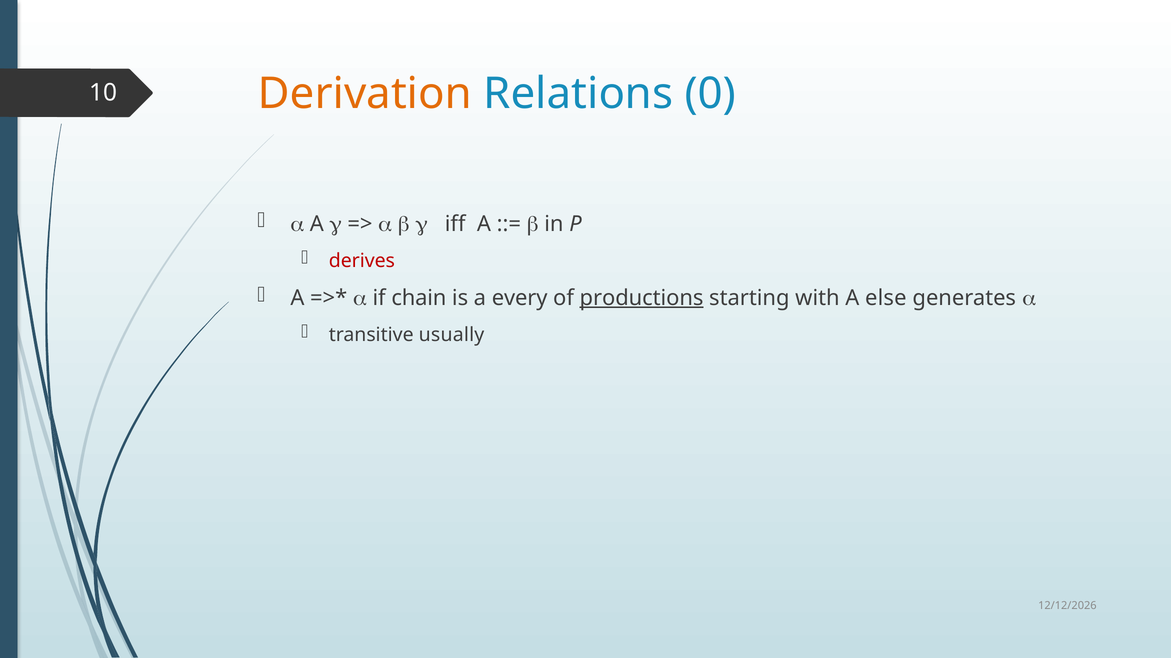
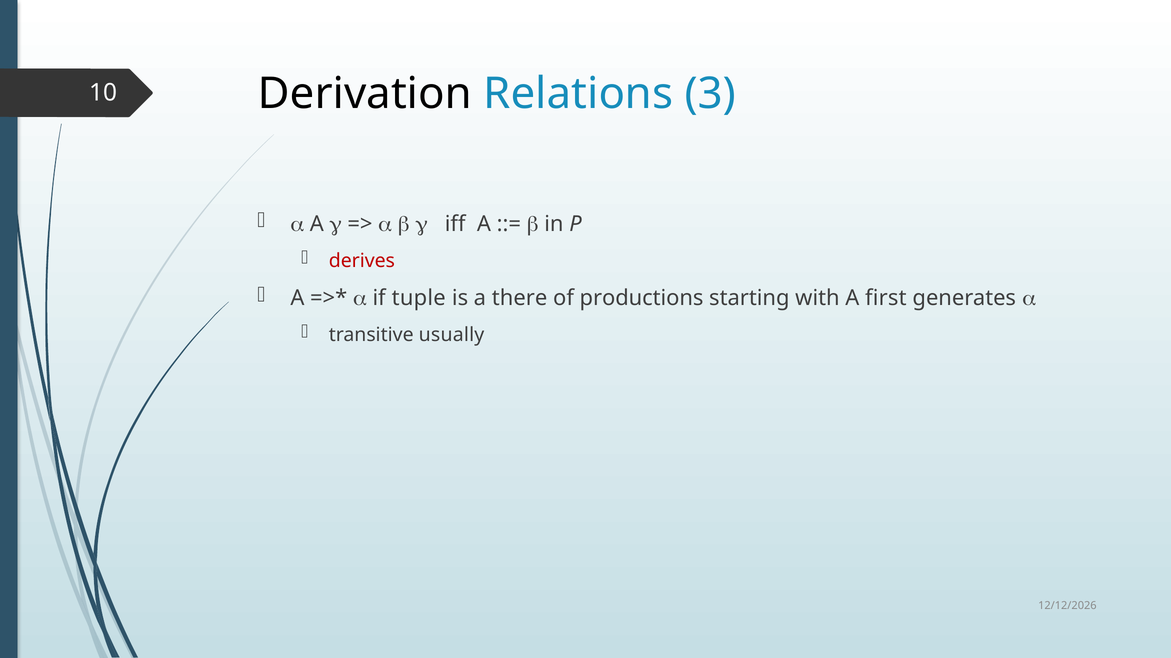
Derivation colour: orange -> black
0: 0 -> 3
chain: chain -> tuple
every: every -> there
productions underline: present -> none
else: else -> first
